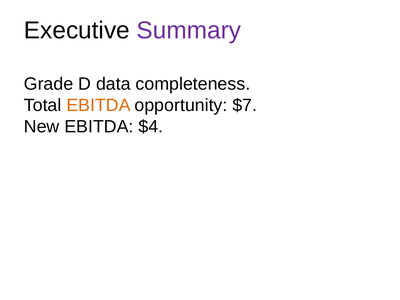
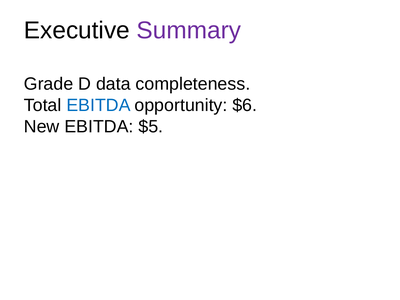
EBITDA at (99, 105) colour: orange -> blue
$7: $7 -> $6
$4: $4 -> $5
